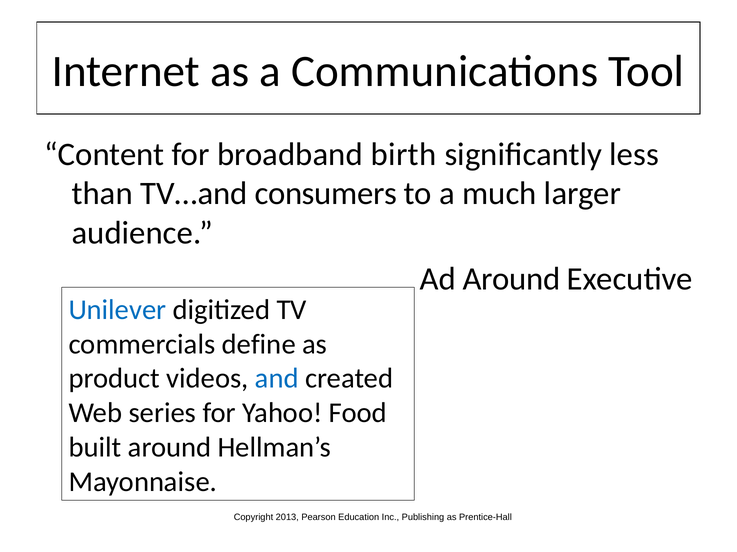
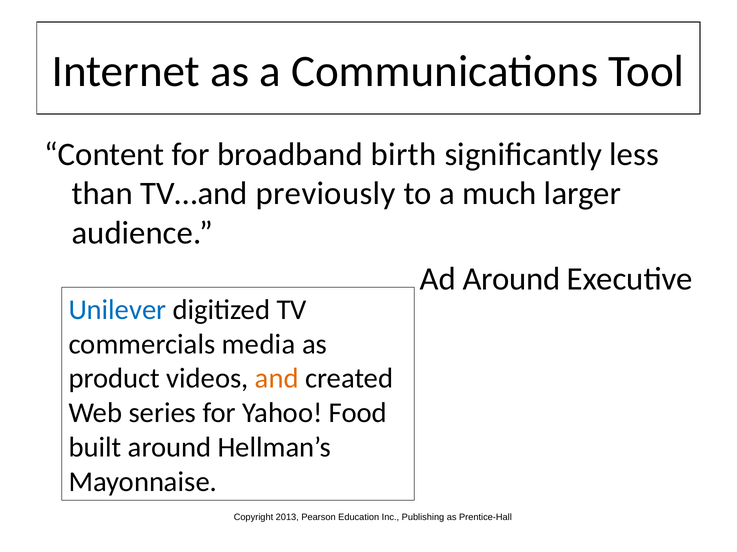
consumers: consumers -> previously
define: define -> media
and colour: blue -> orange
